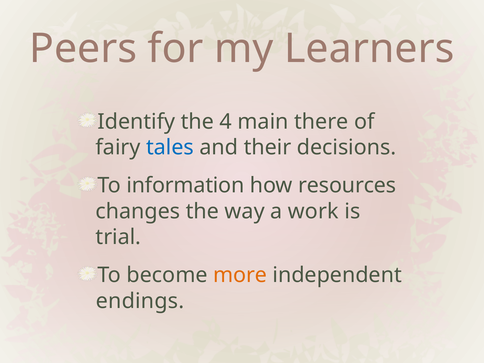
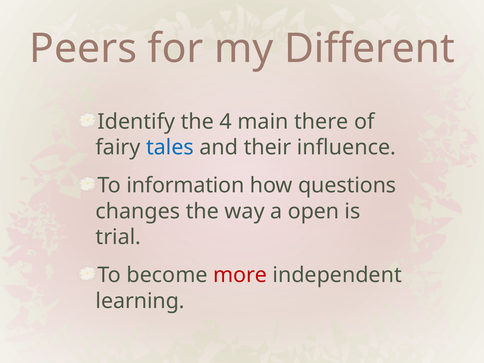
Learners: Learners -> Different
decisions: decisions -> influence
resources: resources -> questions
work: work -> open
more colour: orange -> red
endings: endings -> learning
